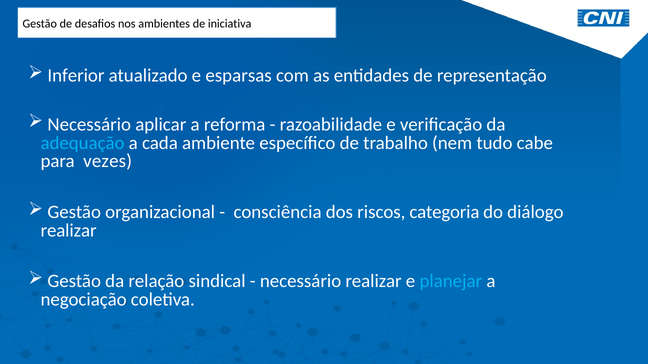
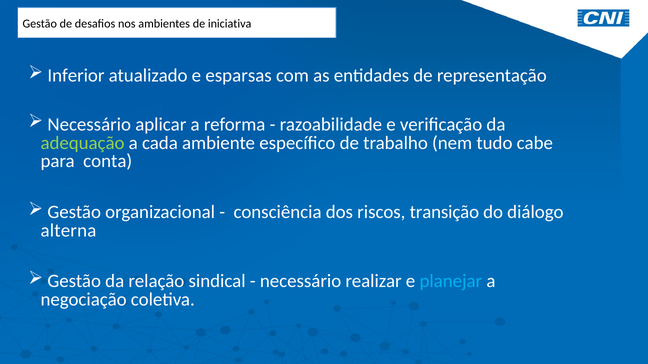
adequação colour: light blue -> light green
vezes: vezes -> conta
categoria: categoria -> transição
realizar at (69, 231): realizar -> alterna
